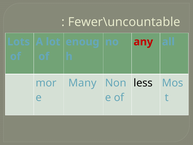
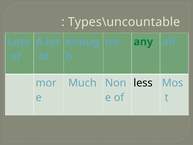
Fewer\uncountable: Fewer\uncountable -> Types\uncountable
any colour: red -> green
Many: Many -> Much
